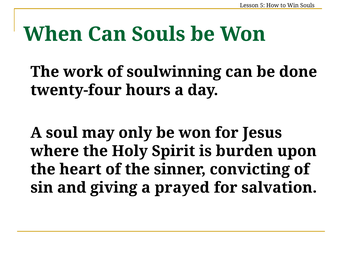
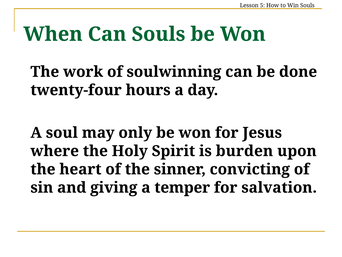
prayed: prayed -> temper
